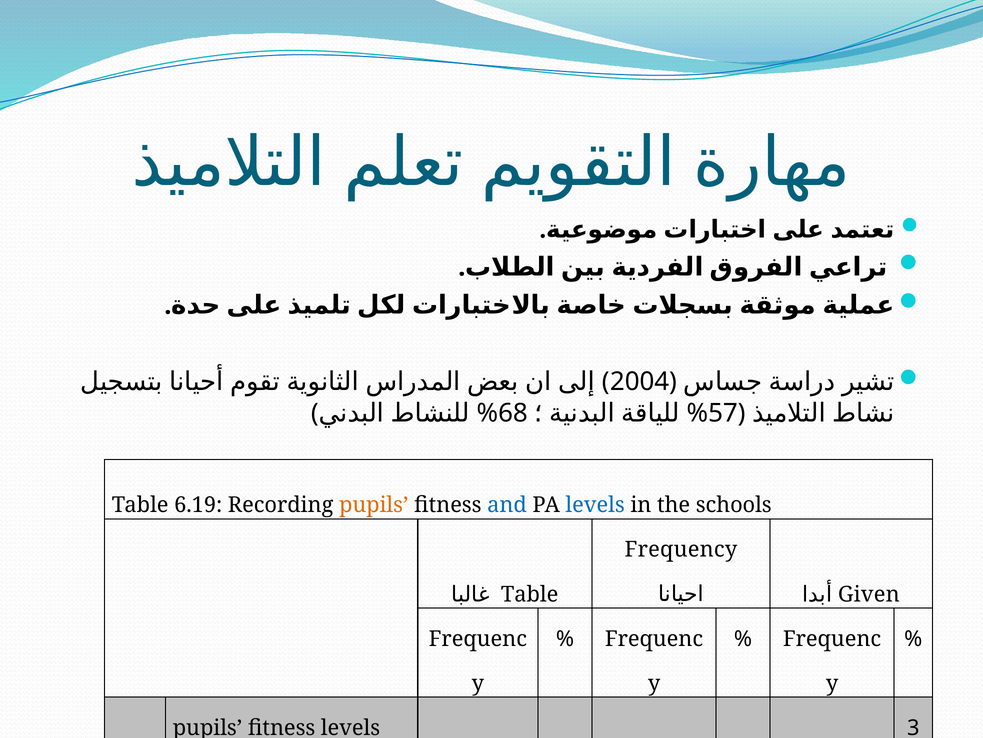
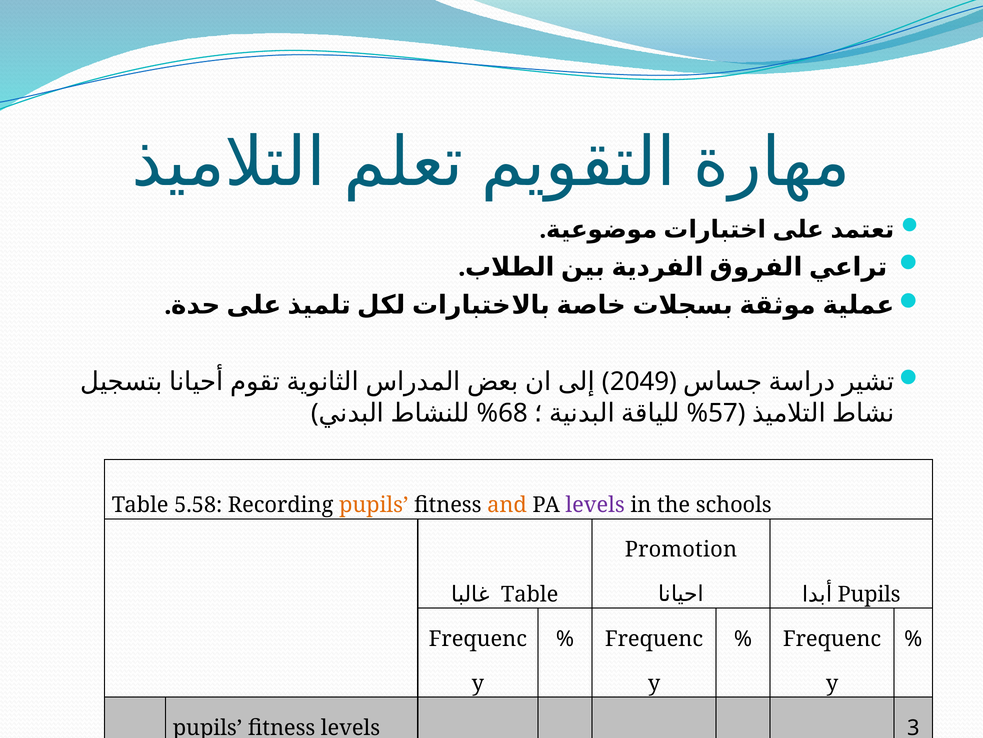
2004: 2004 -> 2049
6.19: 6.19 -> 5.58
and colour: blue -> orange
levels at (595, 505) colour: blue -> purple
Frequency: Frequency -> Promotion
Given at (869, 594): Given -> Pupils
